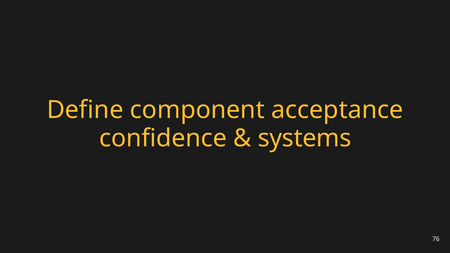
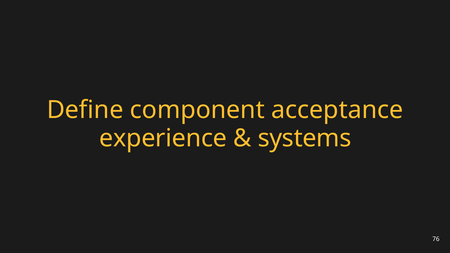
confidence: confidence -> experience
